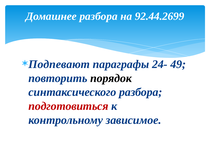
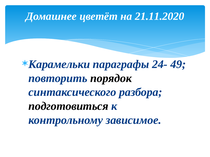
Домашнее разбора: разбора -> цветёт
92.44.2699: 92.44.2699 -> 21.11.2020
Подпевают: Подпевают -> Карамельки
подготовиться colour: red -> black
